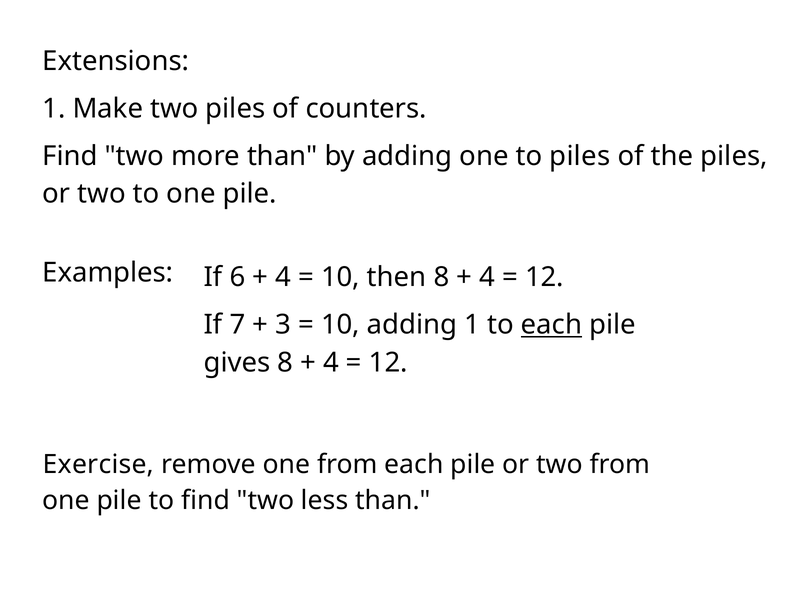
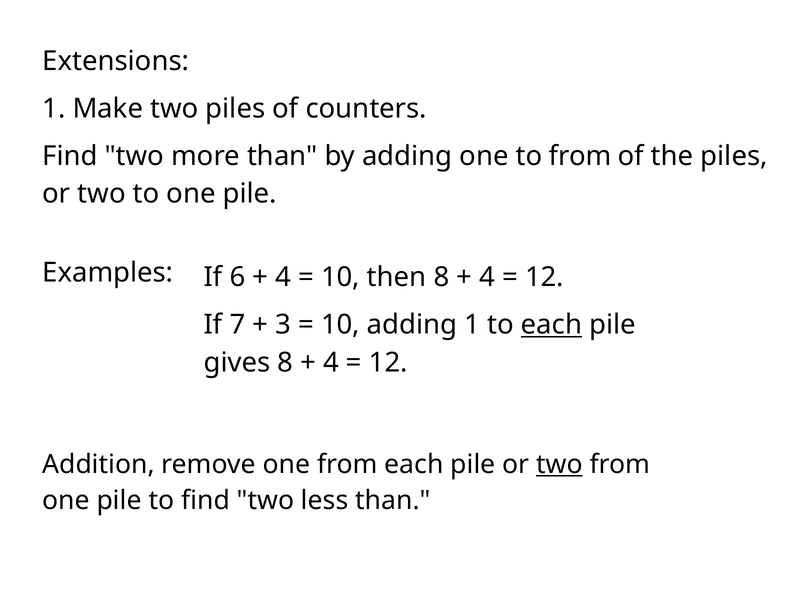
to piles: piles -> from
Exercise: Exercise -> Addition
two at (559, 464) underline: none -> present
